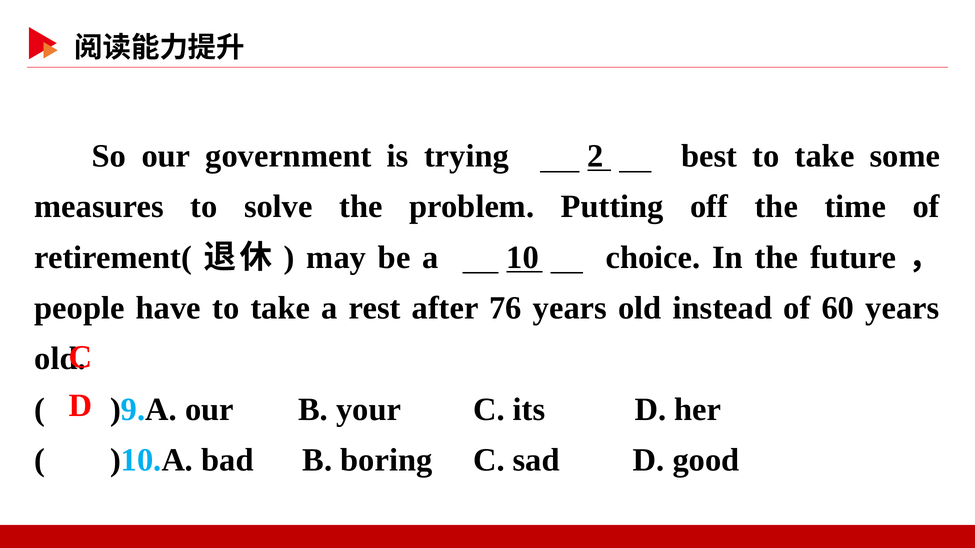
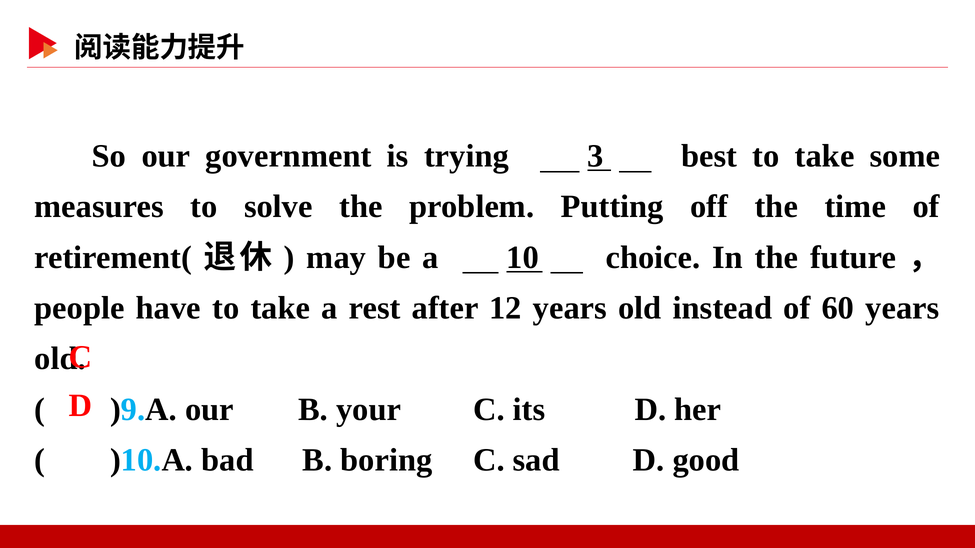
2: 2 -> 3
76: 76 -> 12
